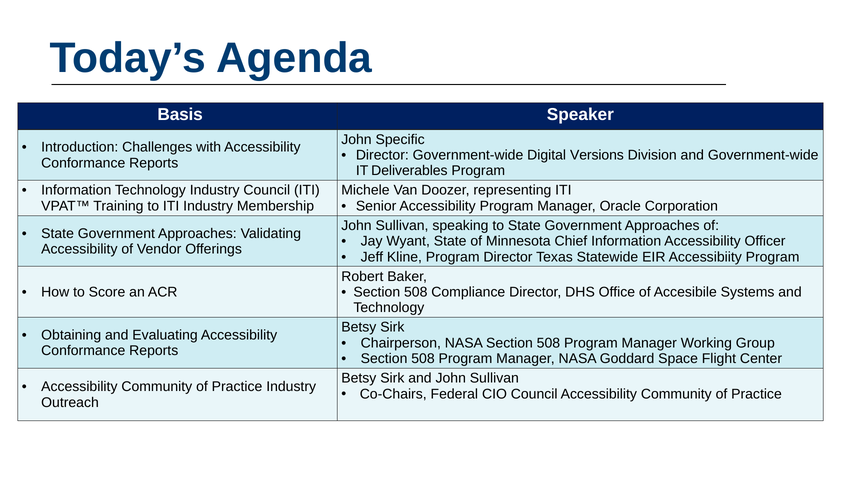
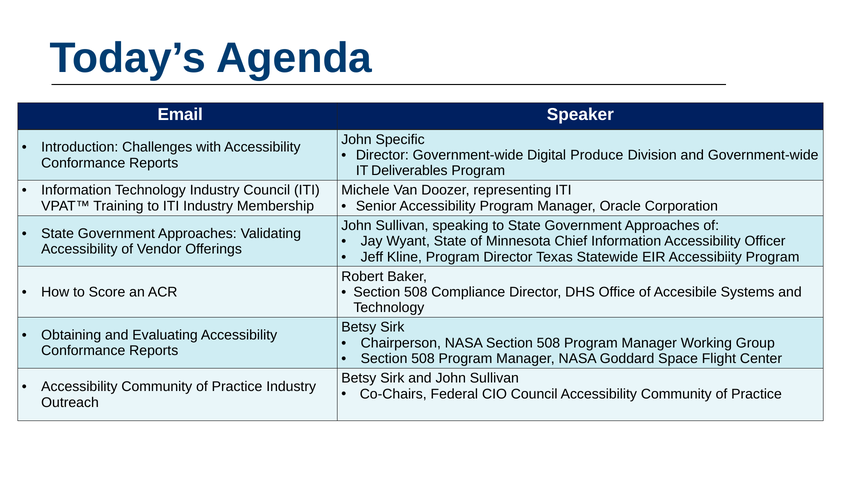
Basis: Basis -> Email
Versions: Versions -> Produce
